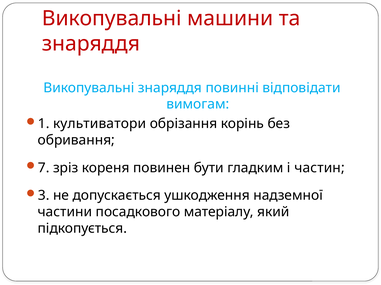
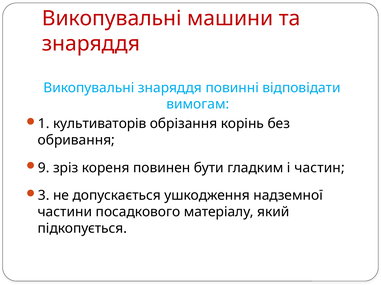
культиватори: культиватори -> культиваторів
7: 7 -> 9
